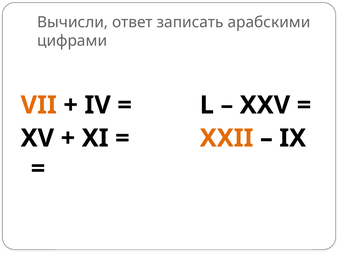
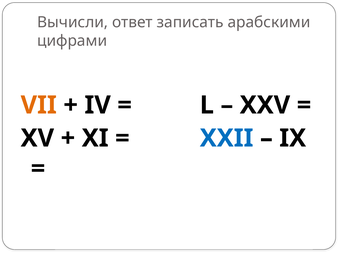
XXII colour: orange -> blue
